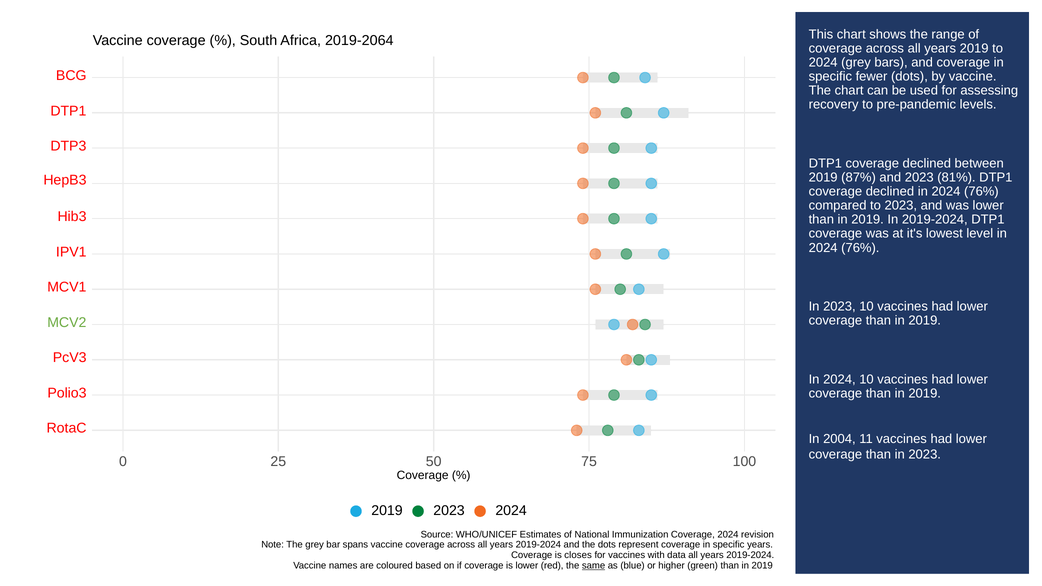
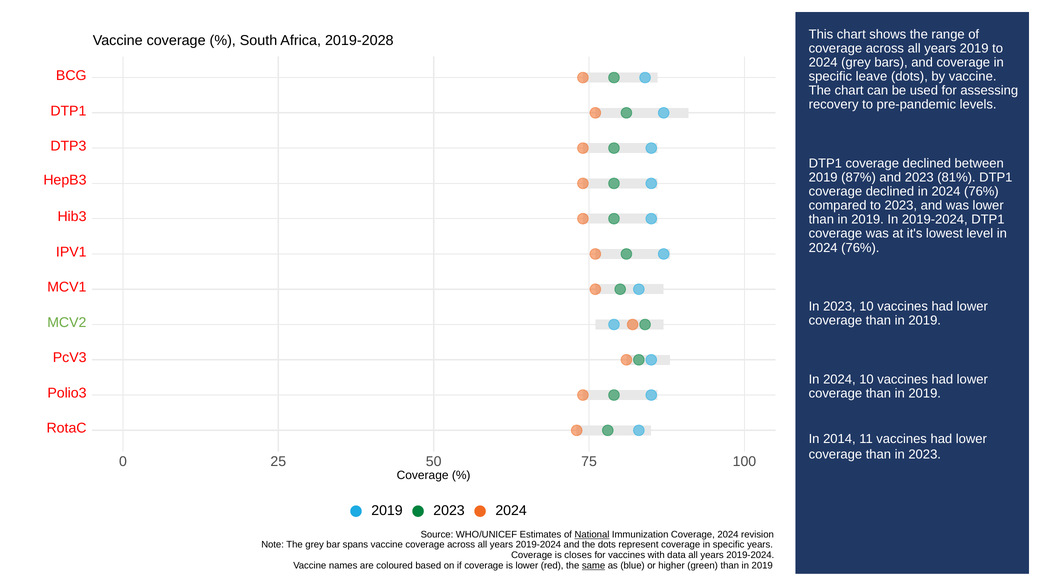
2019-2064: 2019-2064 -> 2019-2028
fewer: fewer -> leave
2004: 2004 -> 2014
National underline: none -> present
